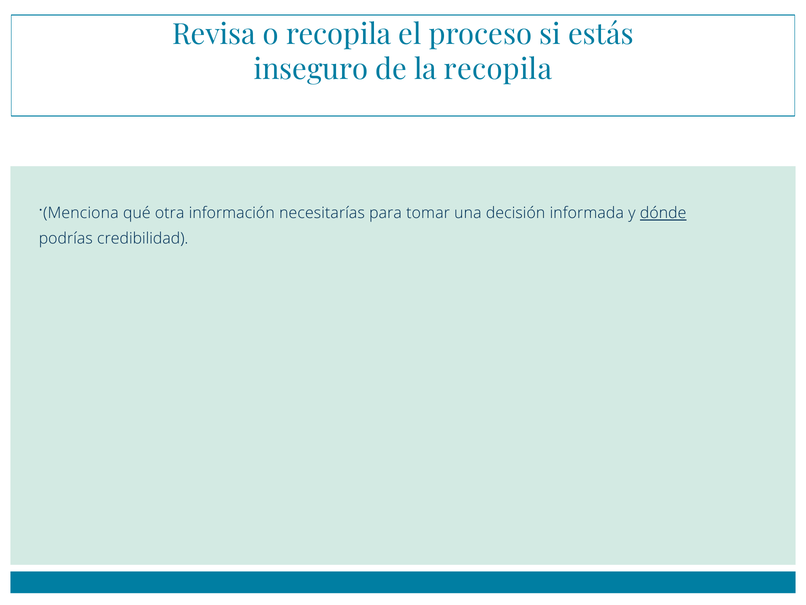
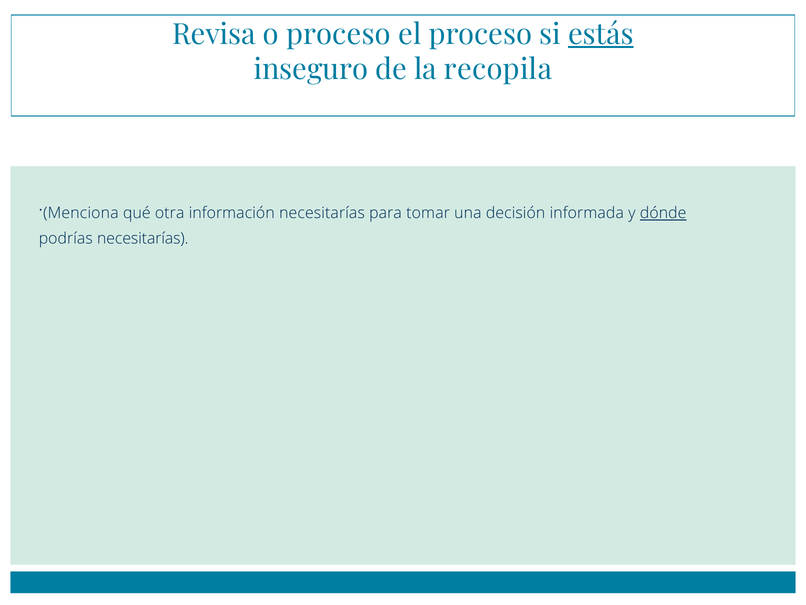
o recopila: recopila -> proceso
estás underline: none -> present
podrías credibilidad: credibilidad -> necesitarías
